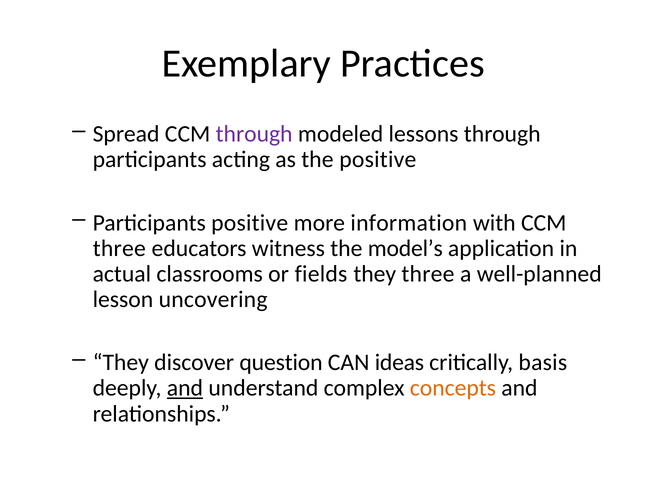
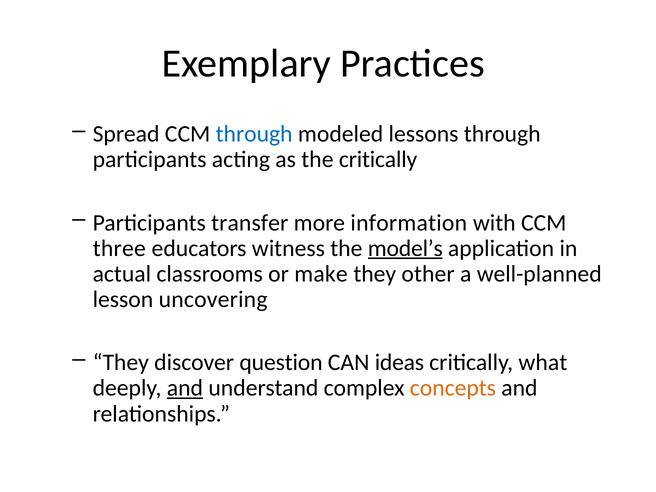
through at (254, 134) colour: purple -> blue
the positive: positive -> critically
Participants positive: positive -> transfer
model’s underline: none -> present
fields: fields -> make
they three: three -> other
basis: basis -> what
